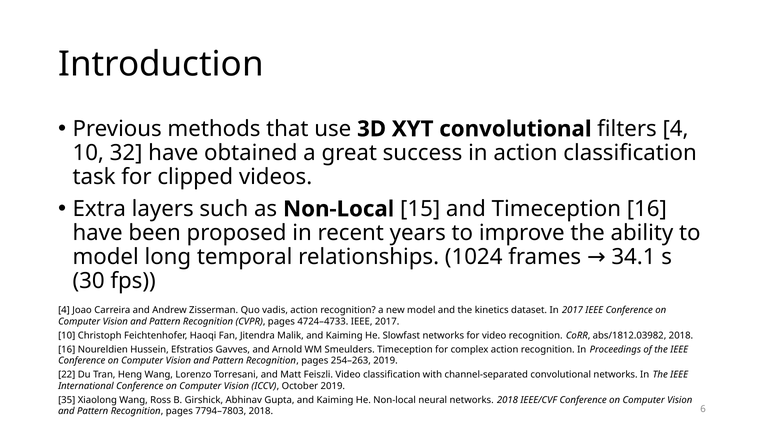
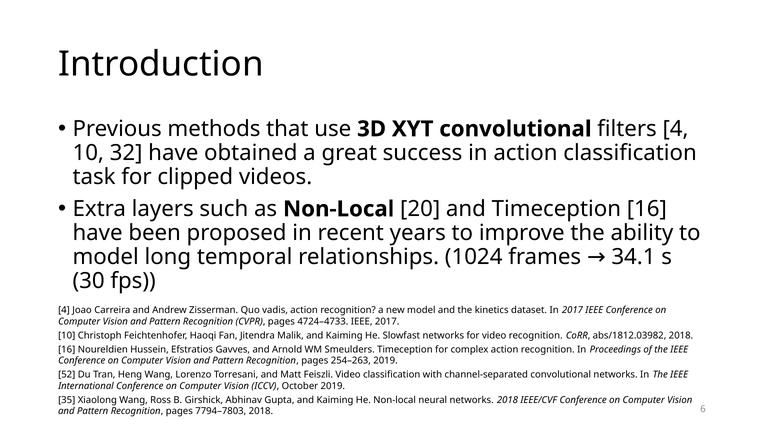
15: 15 -> 20
22: 22 -> 52
